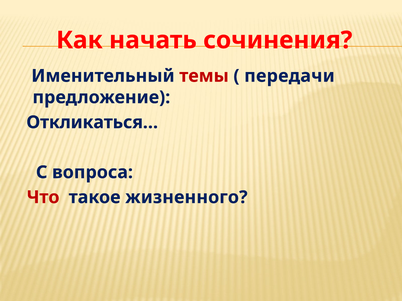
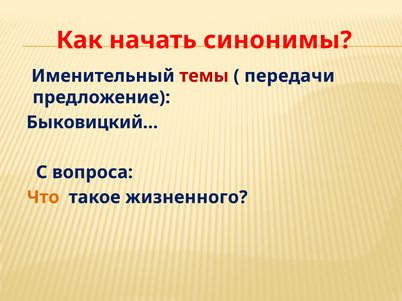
сочинения: сочинения -> синонимы
Откликаться…: Откликаться… -> Быковицкий…
Что colour: red -> orange
